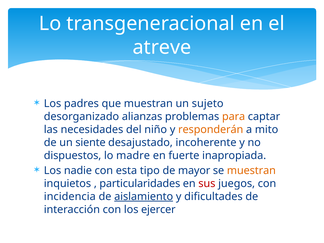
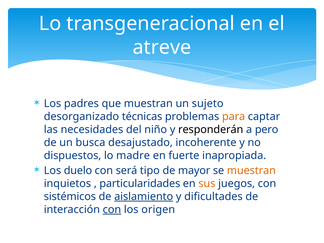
alianzas: alianzas -> técnicas
responderán colour: orange -> black
mito: mito -> pero
siente: siente -> busca
nadie: nadie -> duelo
esta: esta -> será
sus colour: red -> orange
incidencia: incidencia -> sistémicos
con at (112, 209) underline: none -> present
ejercer: ejercer -> origen
